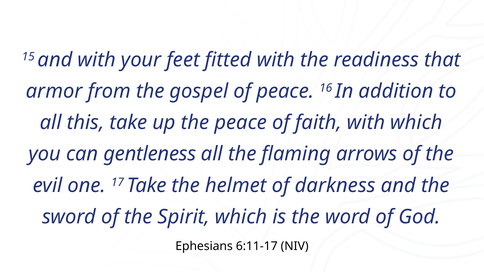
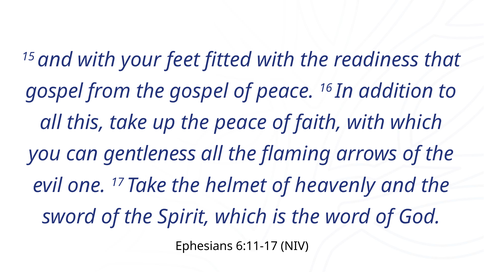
armor at (54, 91): armor -> gospel
darkness: darkness -> heavenly
